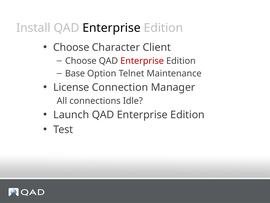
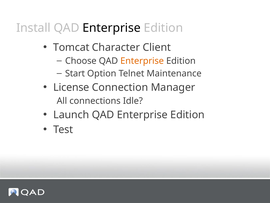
Choose at (71, 47): Choose -> Tomcat
Enterprise at (142, 61) colour: red -> orange
Base: Base -> Start
